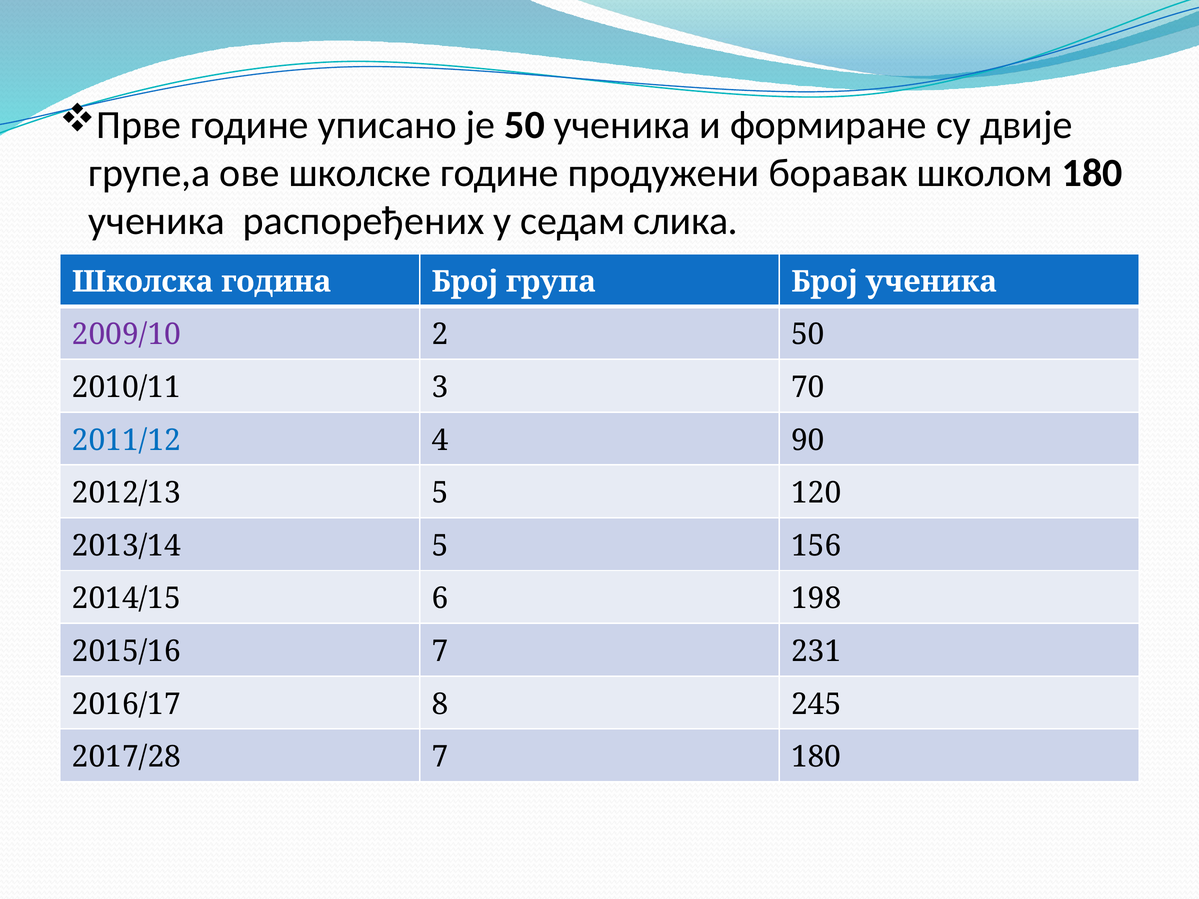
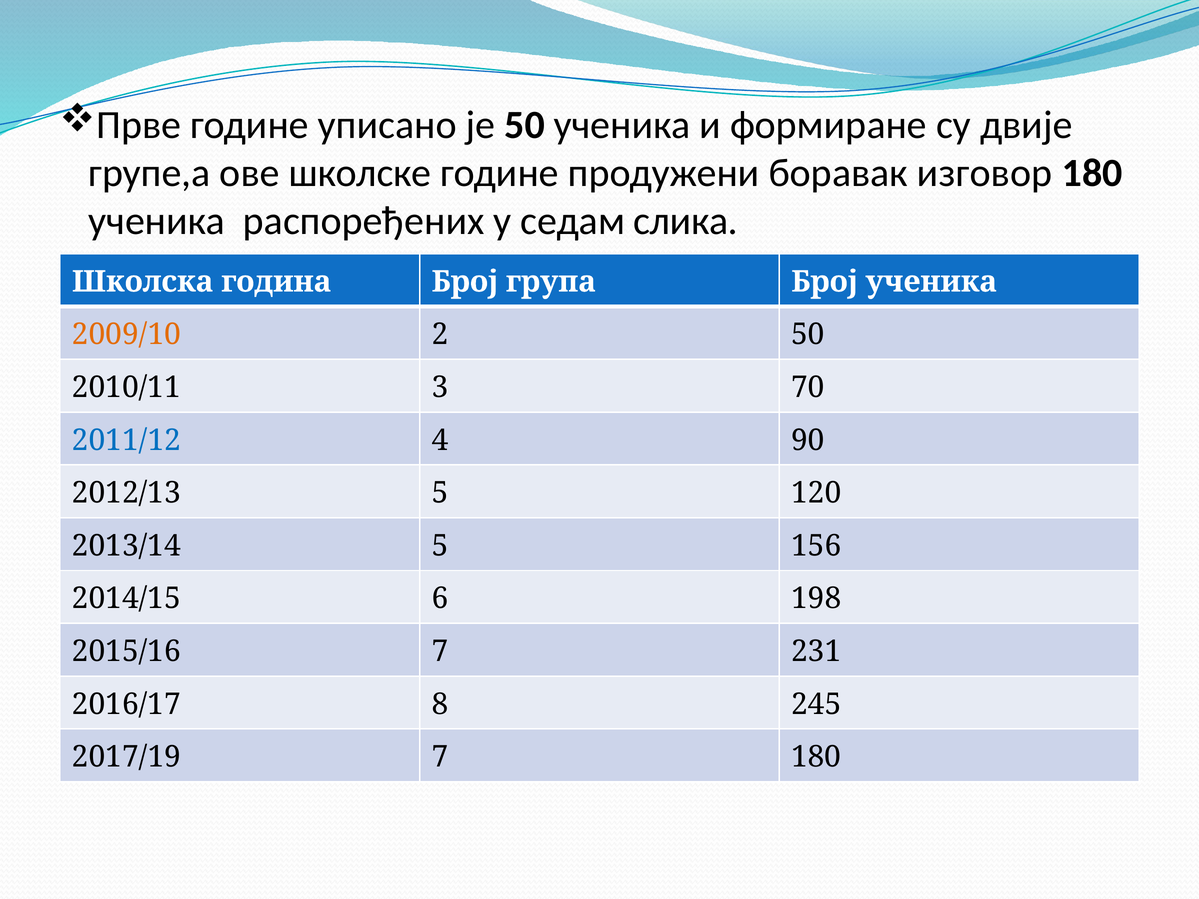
школом: школом -> изговор
2009/10 colour: purple -> orange
2017/28: 2017/28 -> 2017/19
